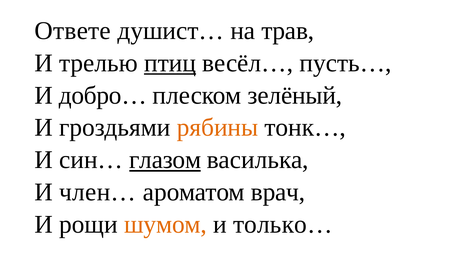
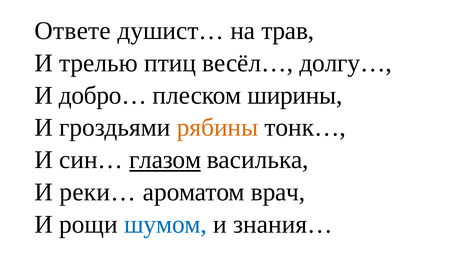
птиц underline: present -> none
пусть…: пусть… -> долгу…
зелёный: зелёный -> ширины
член…: член… -> реки…
шумом colour: orange -> blue
только…: только… -> знания…
